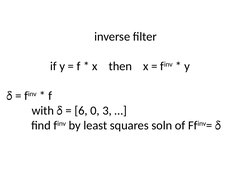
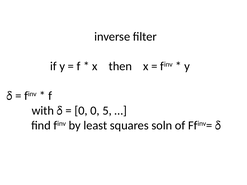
6 at (81, 111): 6 -> 0
3: 3 -> 5
